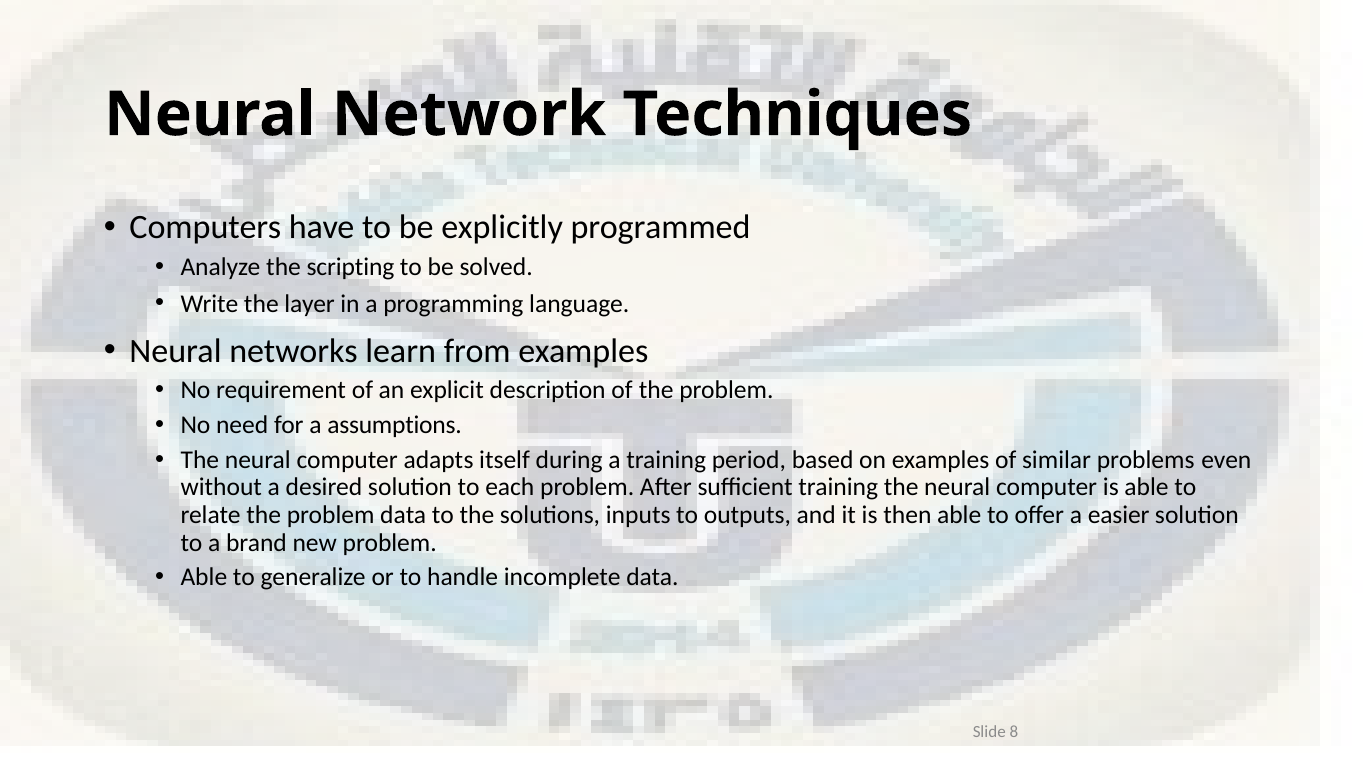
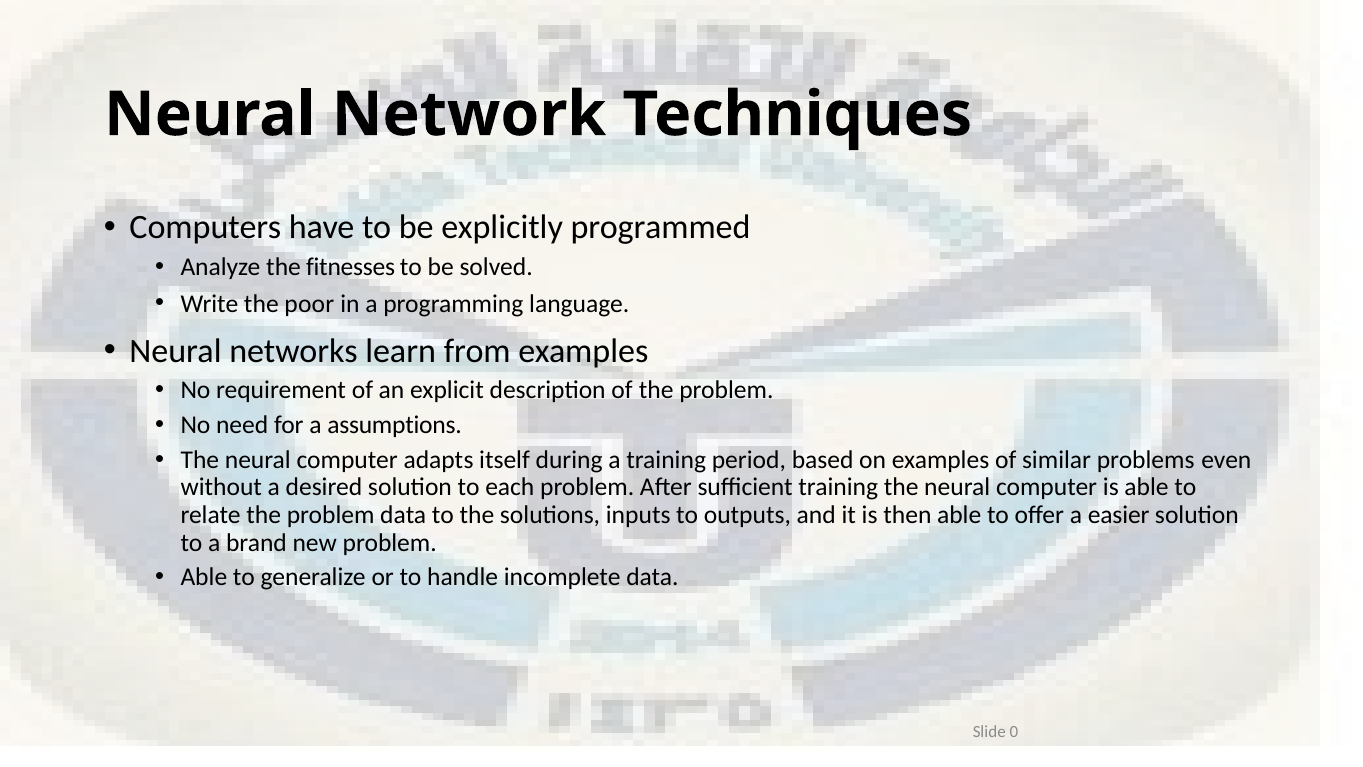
scripting: scripting -> fitnesses
layer: layer -> poor
8: 8 -> 0
